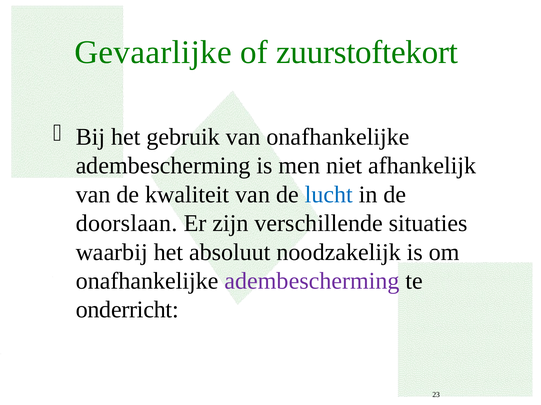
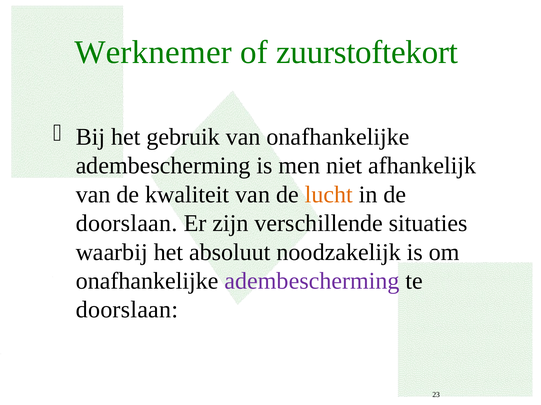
Gevaarlijke: Gevaarlijke -> Werknemer
lucht colour: blue -> orange
onderricht at (127, 310): onderricht -> doorslaan
